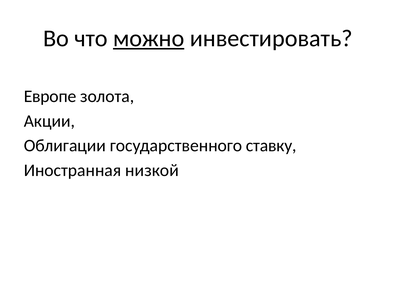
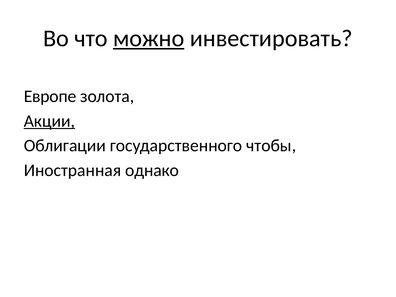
Акции underline: none -> present
ставку: ставку -> чтобы
низкой: низкой -> однако
